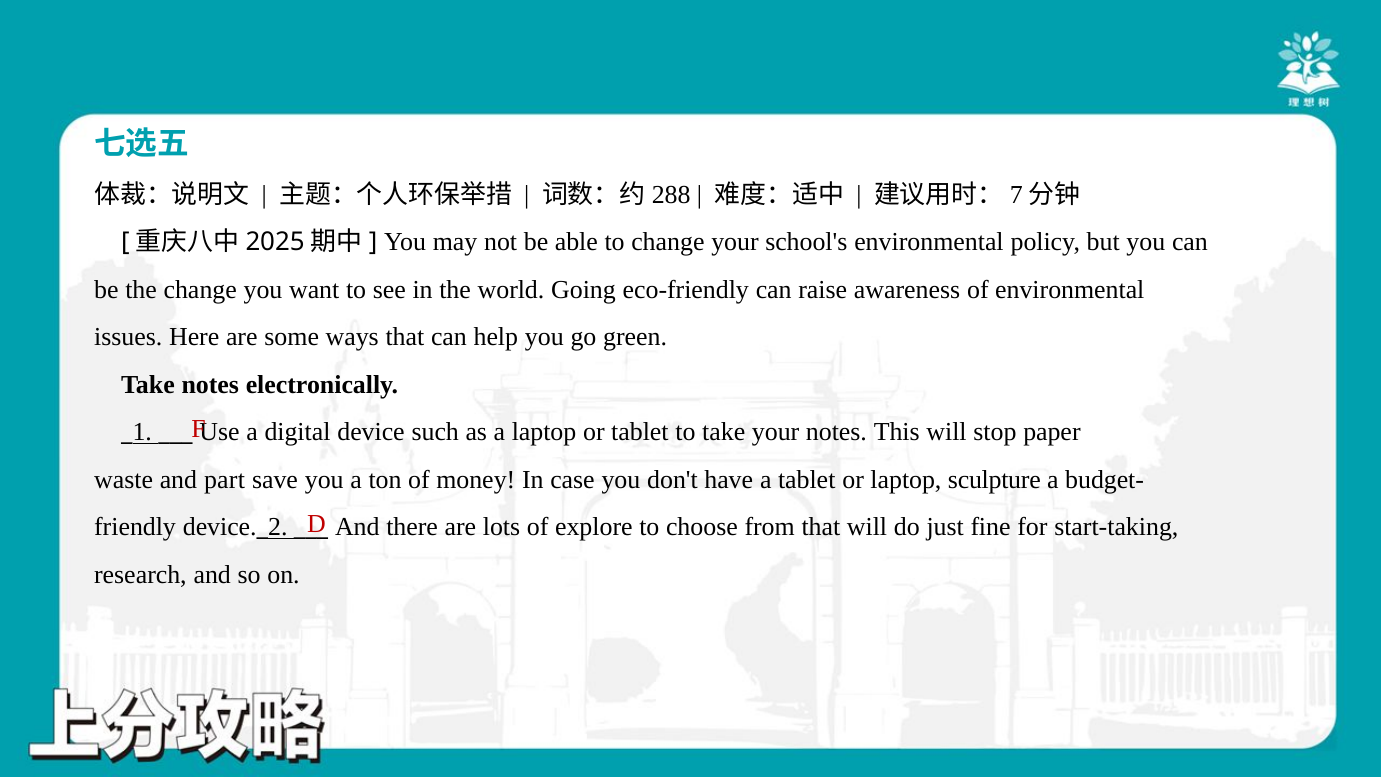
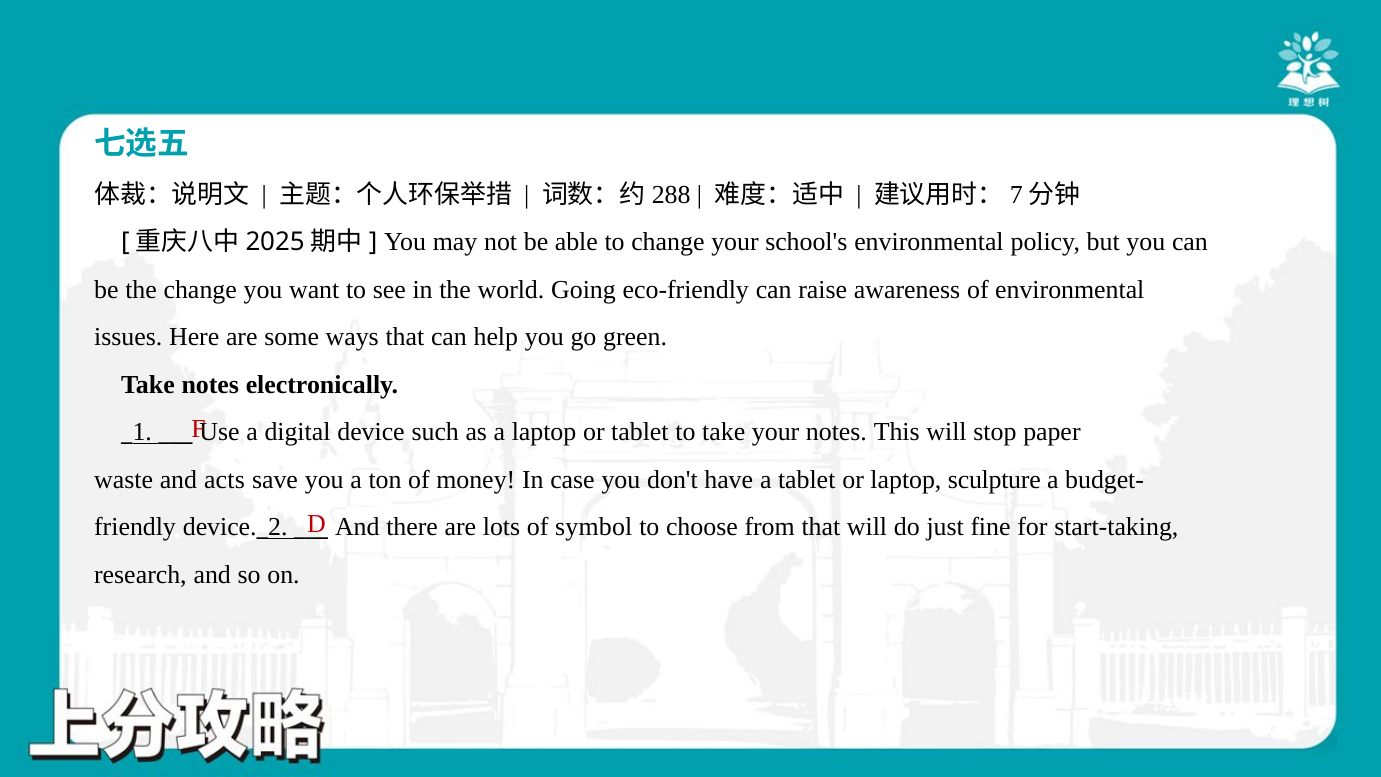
part: part -> acts
explore: explore -> symbol
